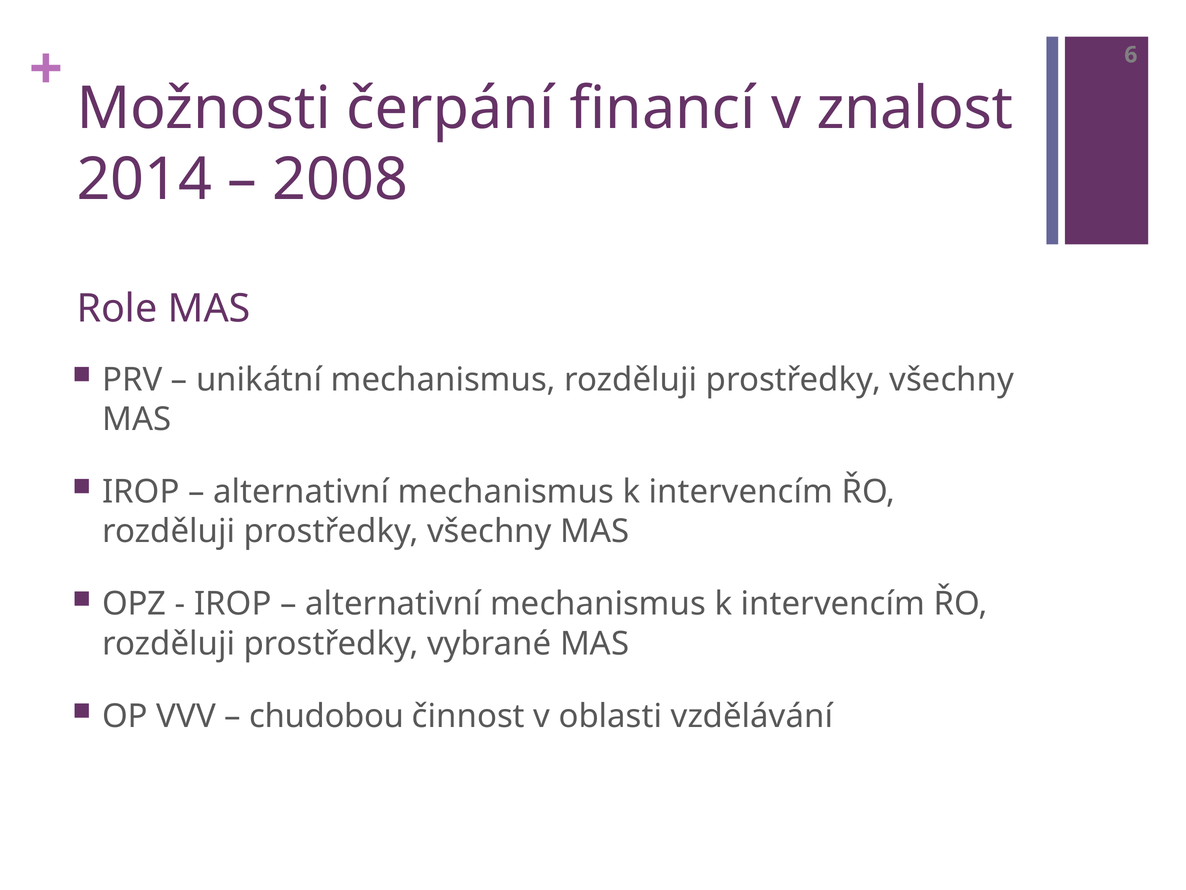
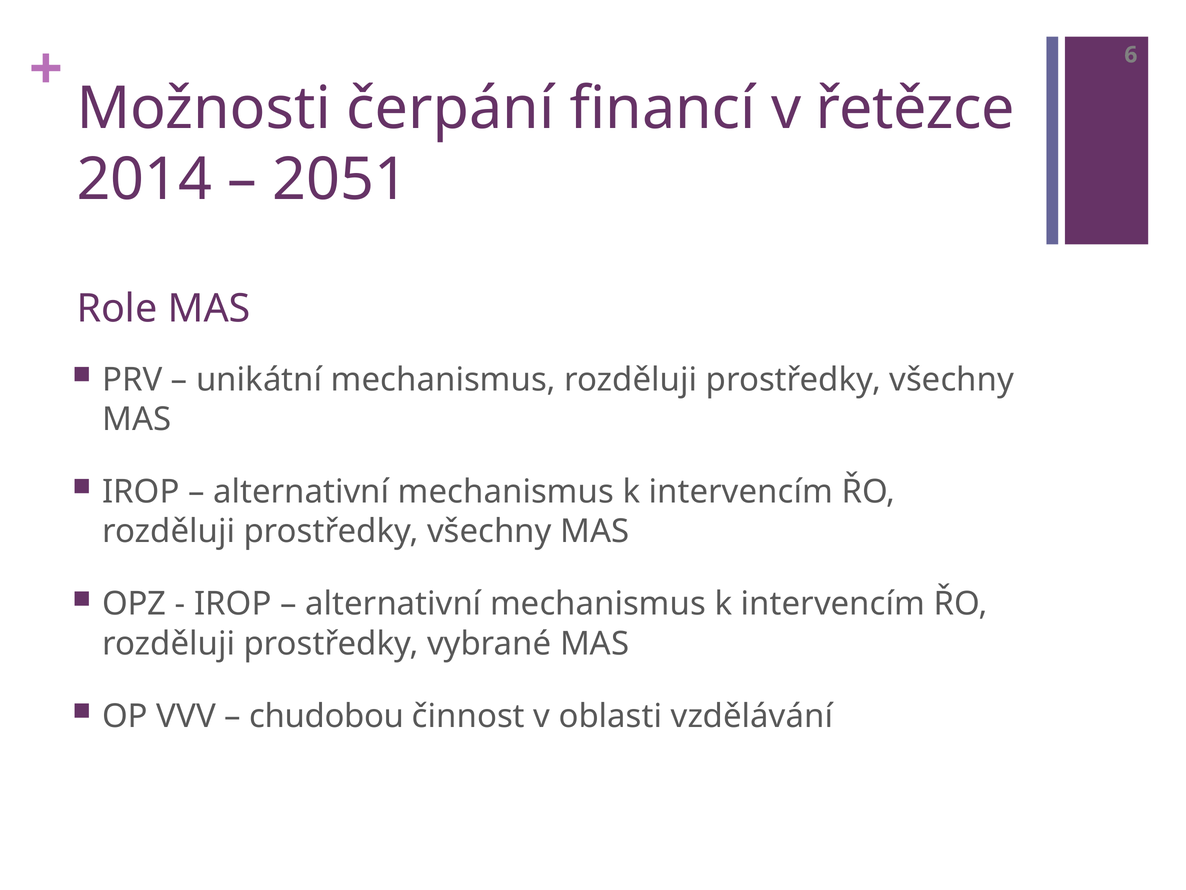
znalost: znalost -> řetězce
2008: 2008 -> 2051
